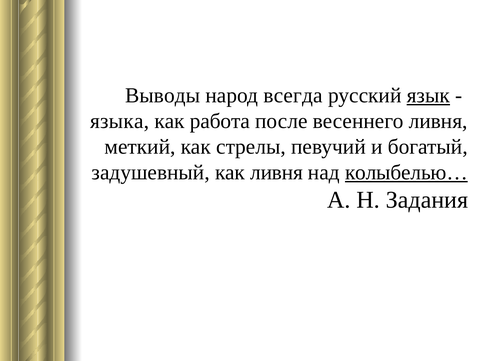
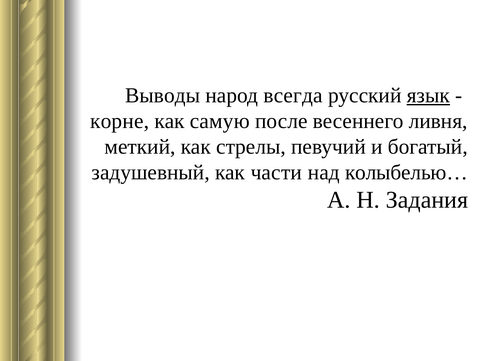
языка: языка -> корне
работа: работа -> самую
как ливня: ливня -> части
колыбелью… underline: present -> none
